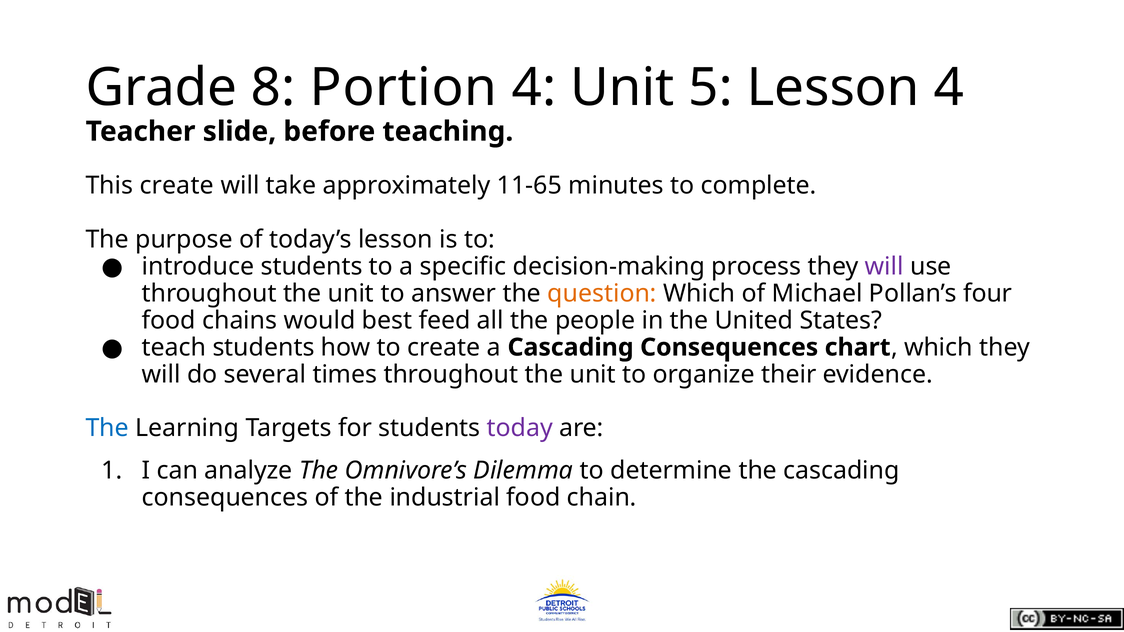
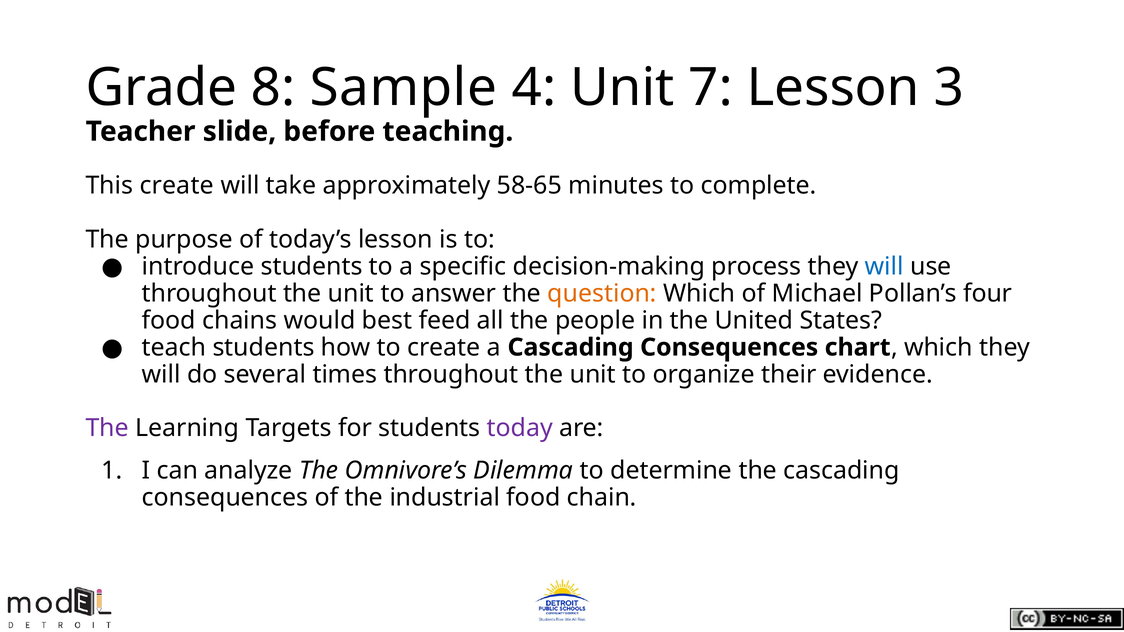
Portion: Portion -> Sample
5: 5 -> 7
Lesson 4: 4 -> 3
11-65: 11-65 -> 58-65
will at (884, 267) colour: purple -> blue
The at (107, 428) colour: blue -> purple
